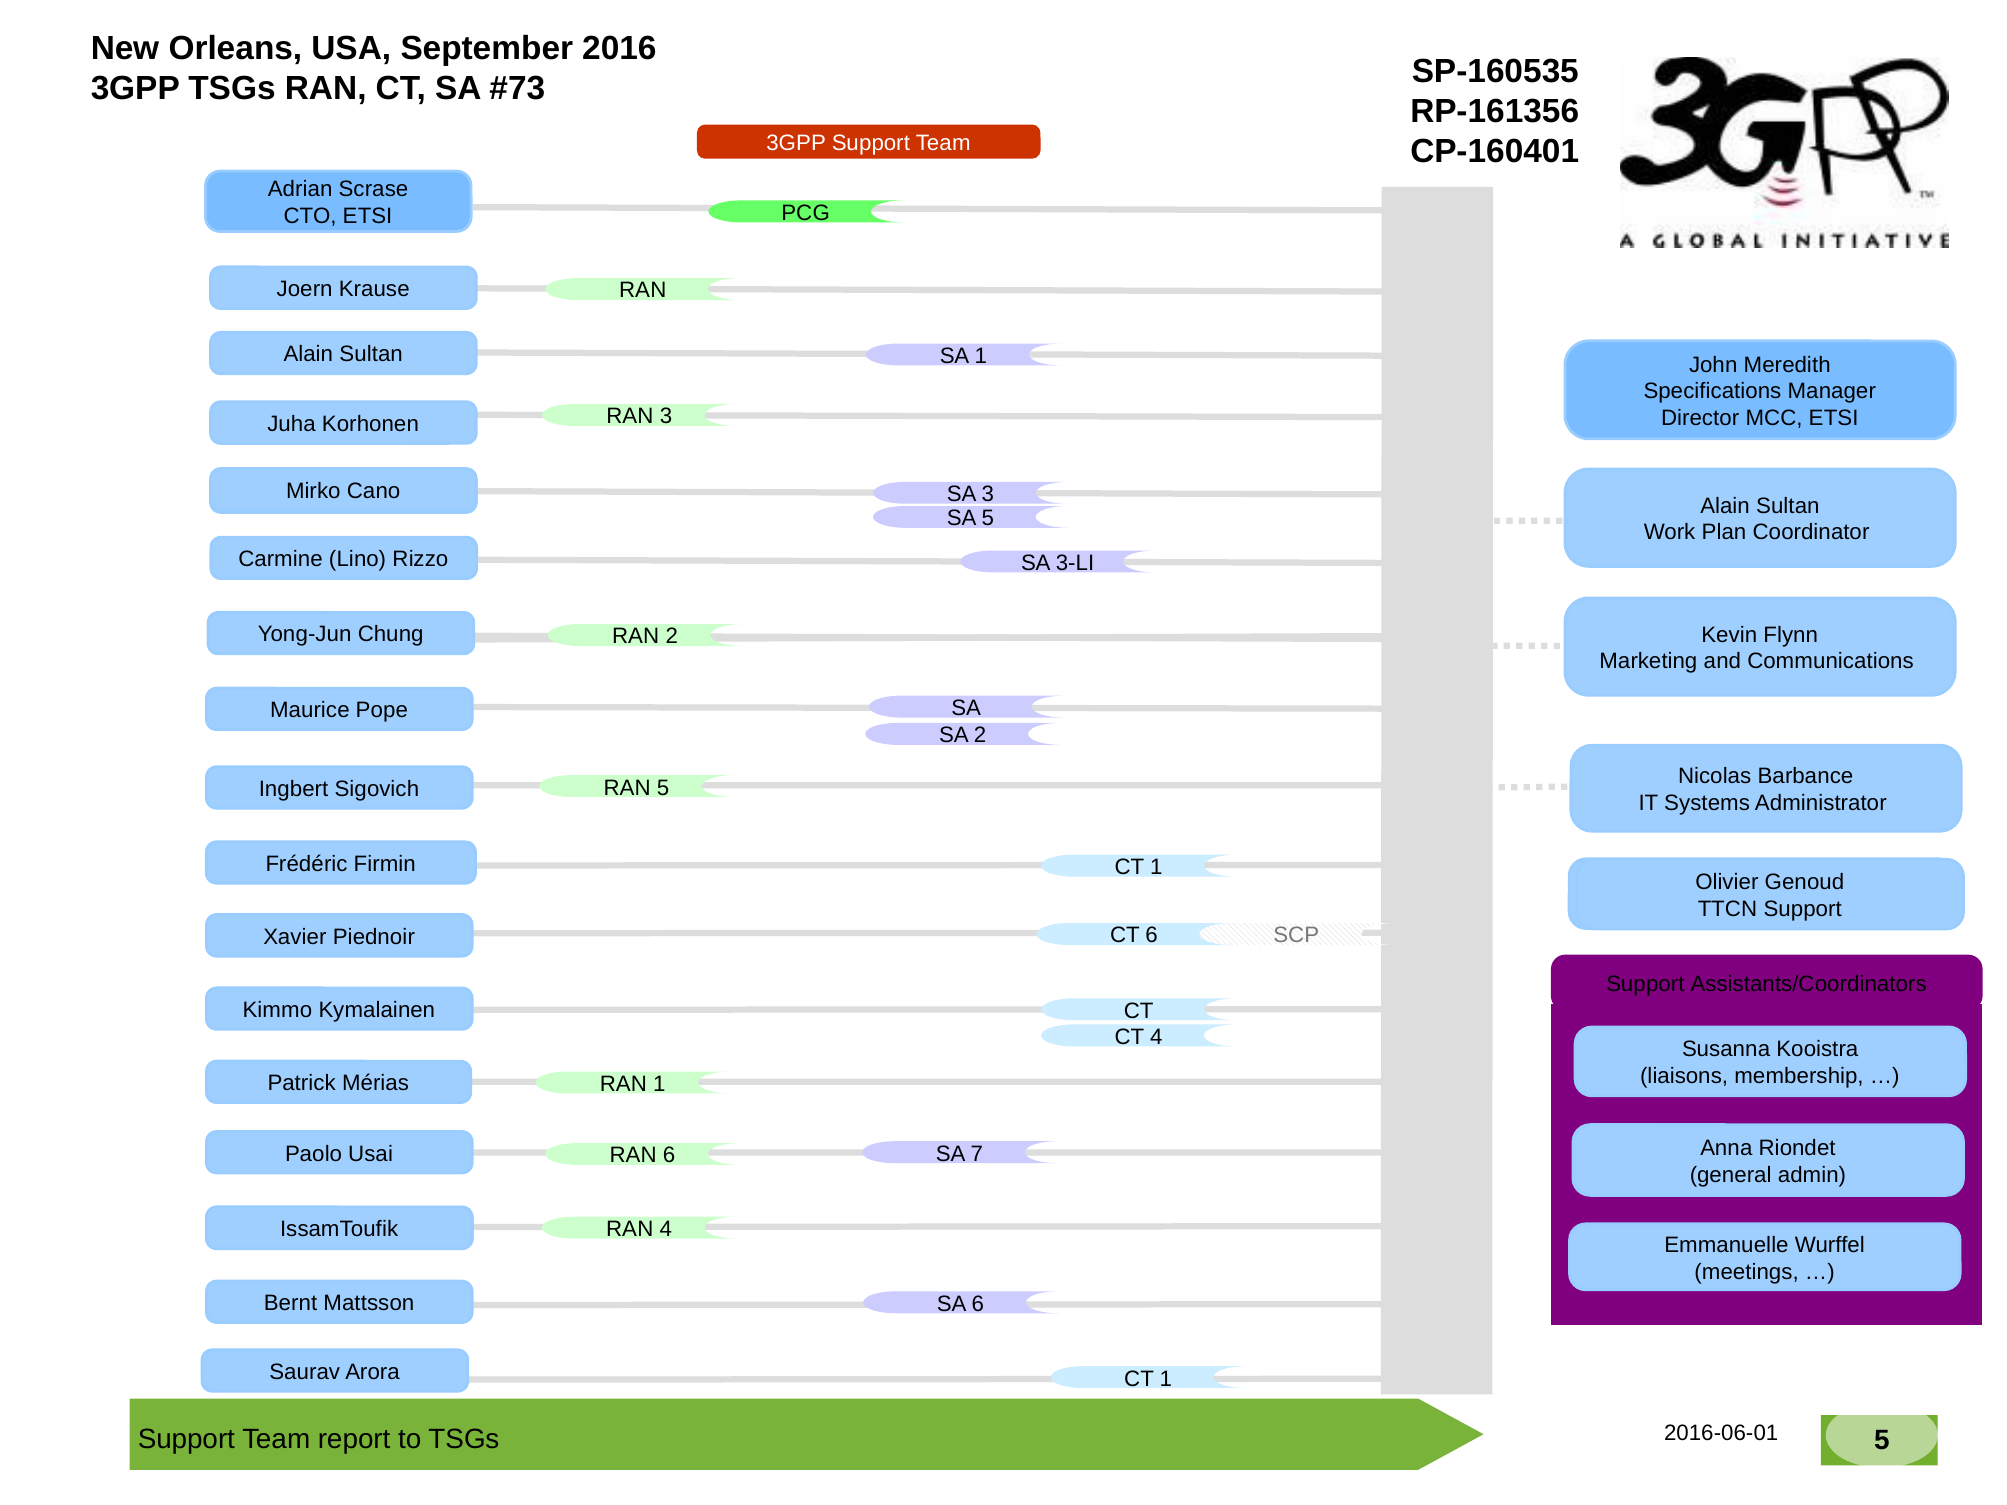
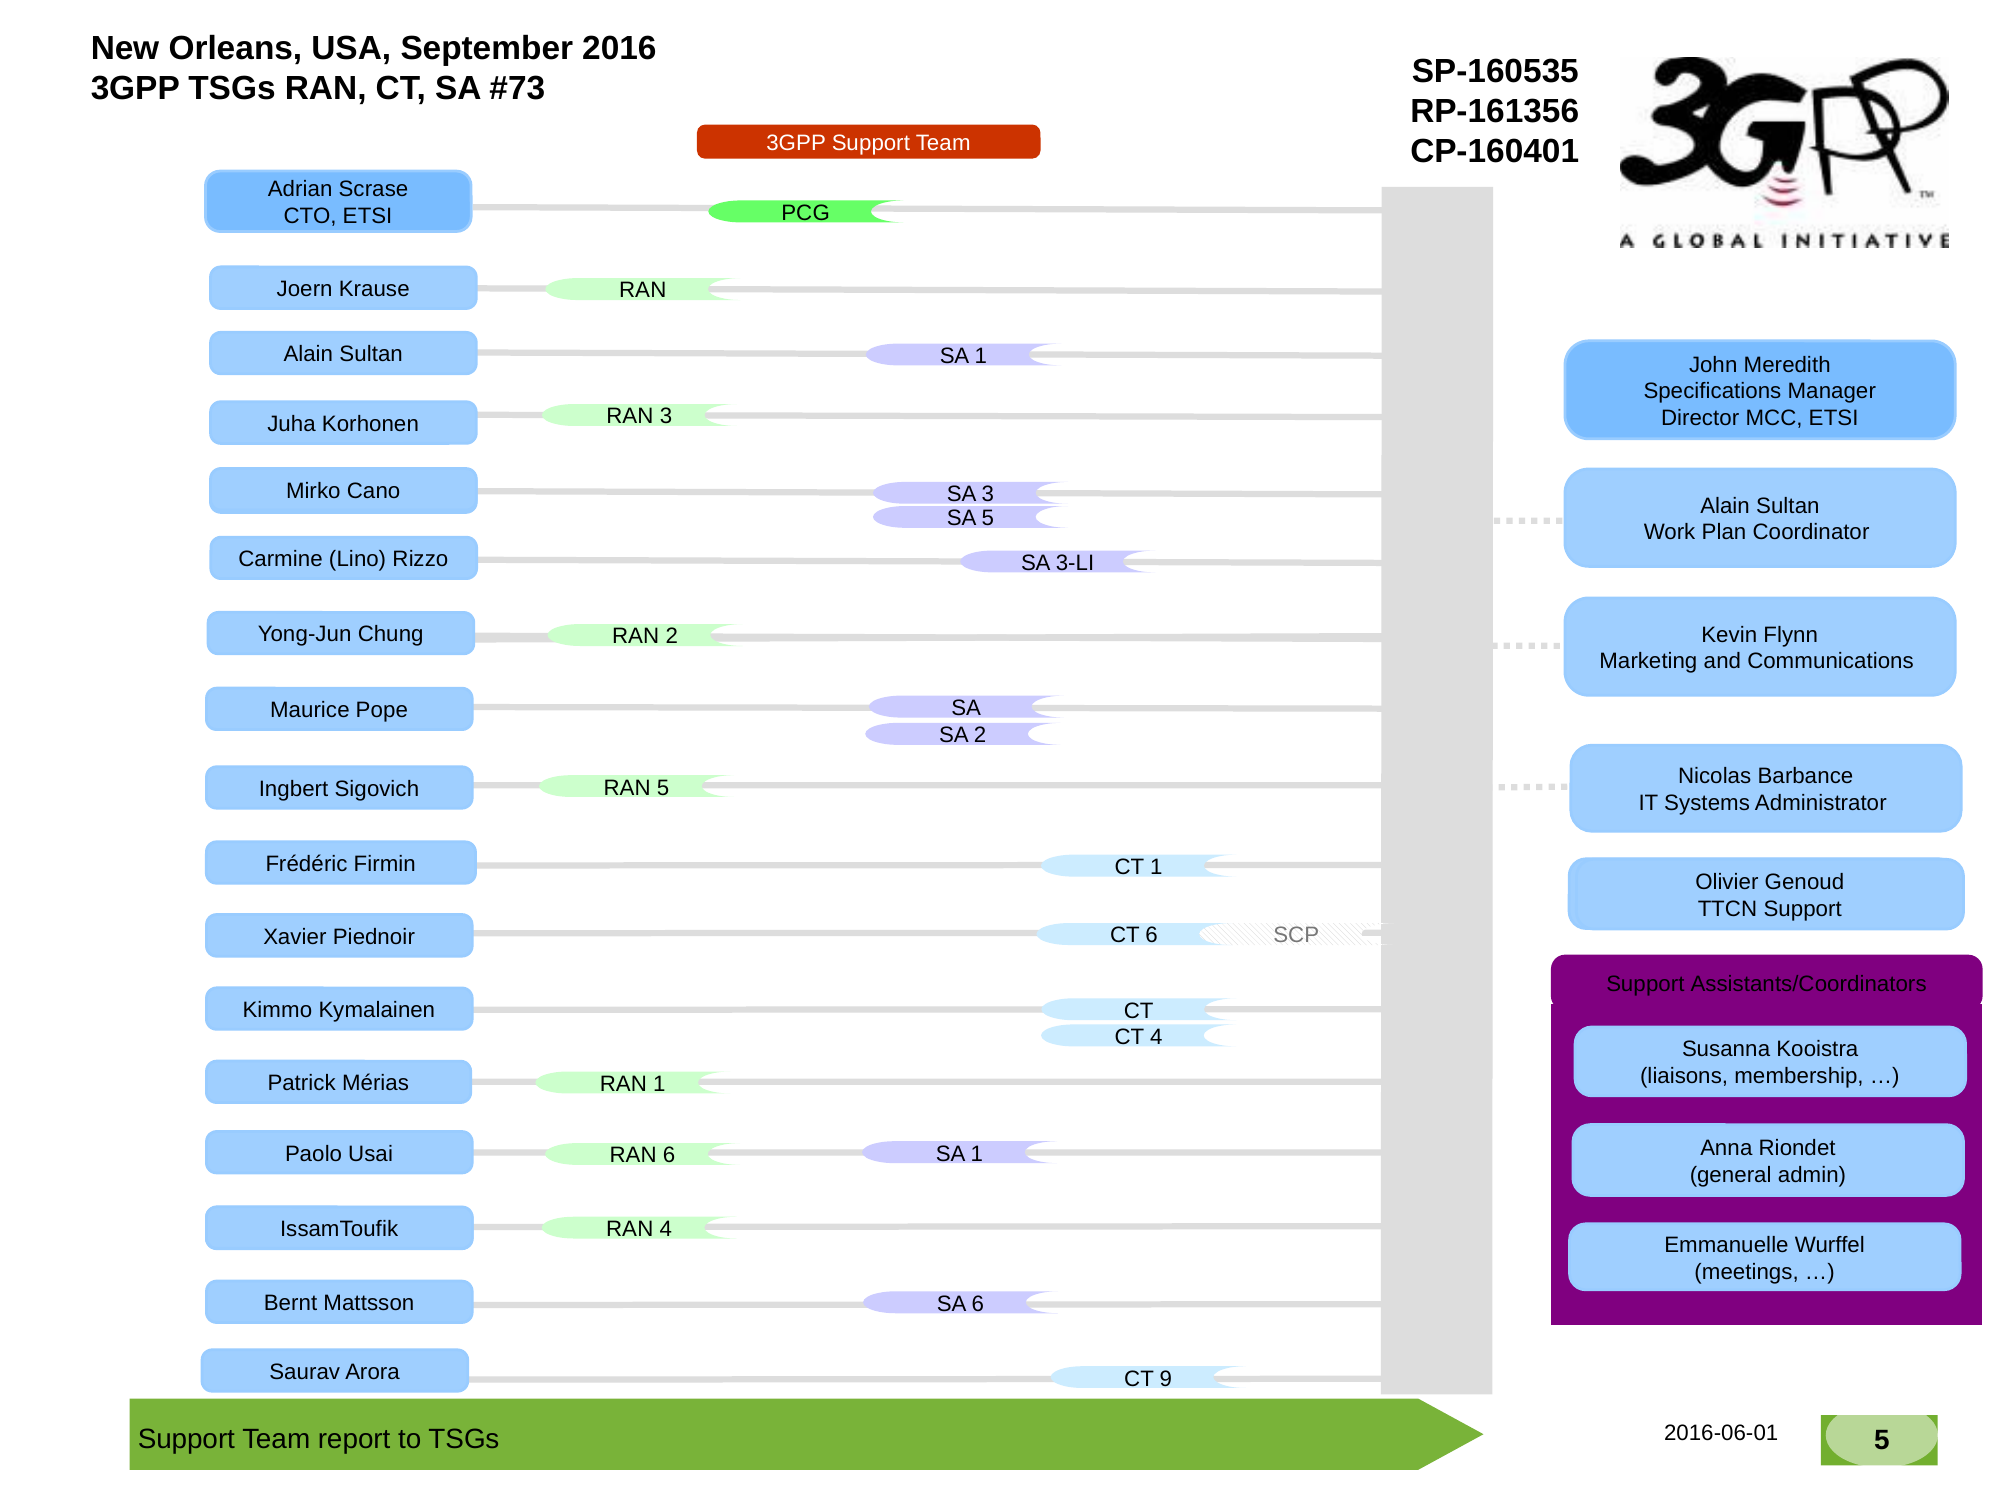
7 at (977, 1154): 7 -> 1
1 at (1166, 1379): 1 -> 9
